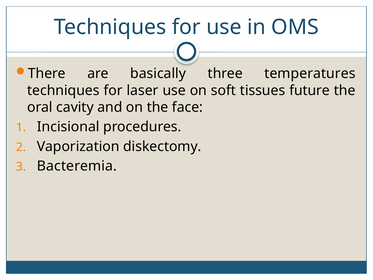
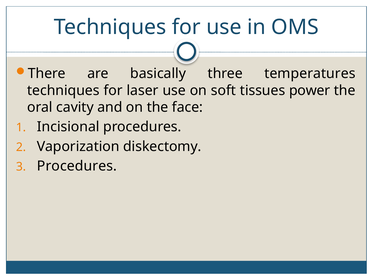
future: future -> power
Bacteremia at (77, 166): Bacteremia -> Procedures
